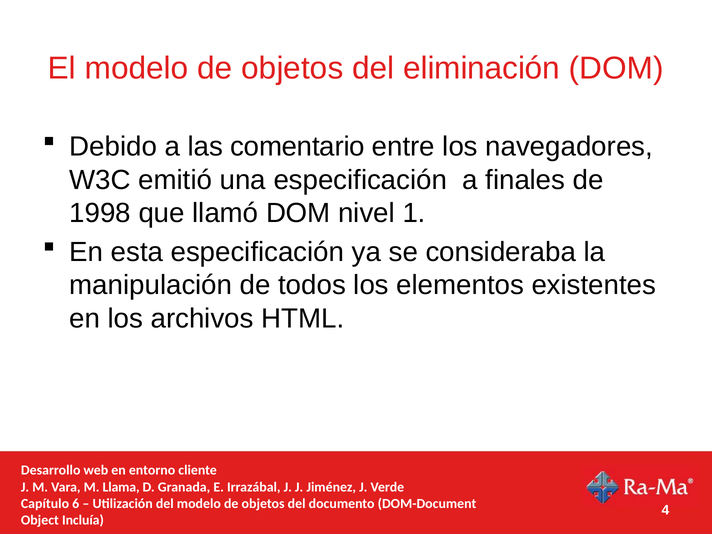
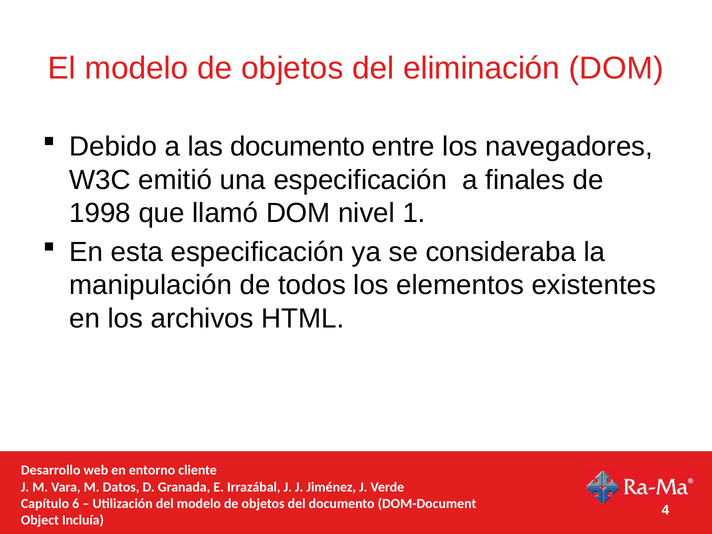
las comentario: comentario -> documento
Llama: Llama -> Datos
